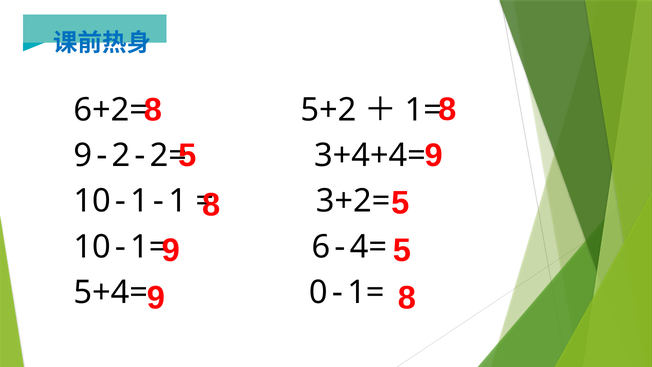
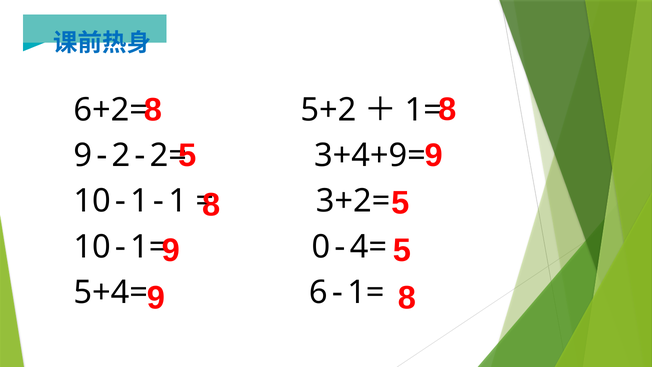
3+4+4=: 3+4+4= -> 3+4+9=
6: 6 -> 0
0: 0 -> 6
